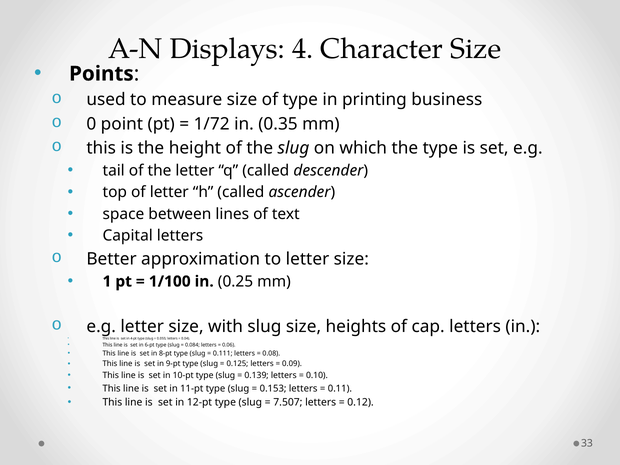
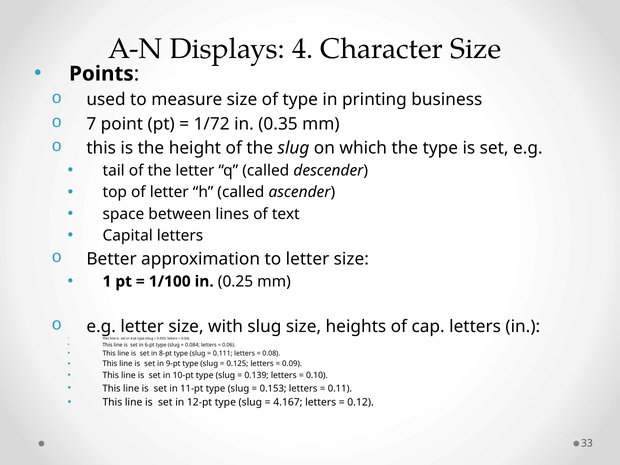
0: 0 -> 7
7.507: 7.507 -> 4.167
